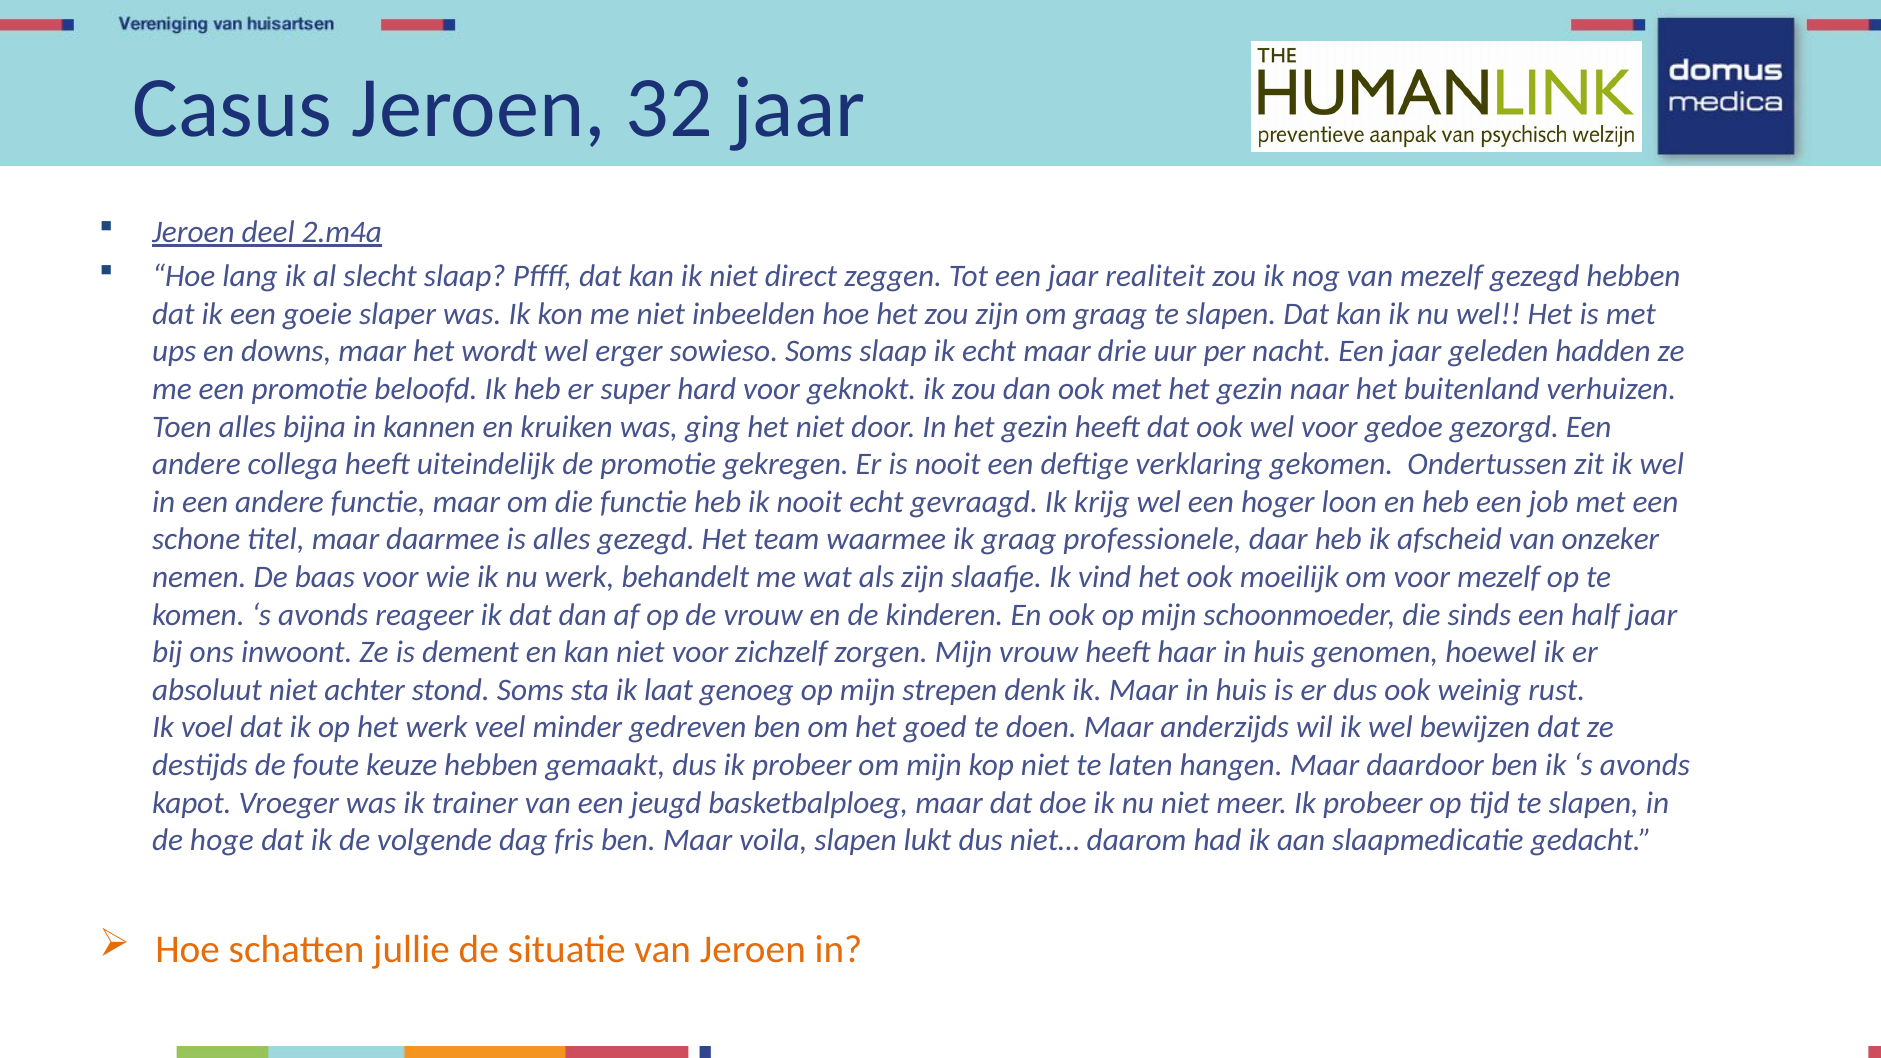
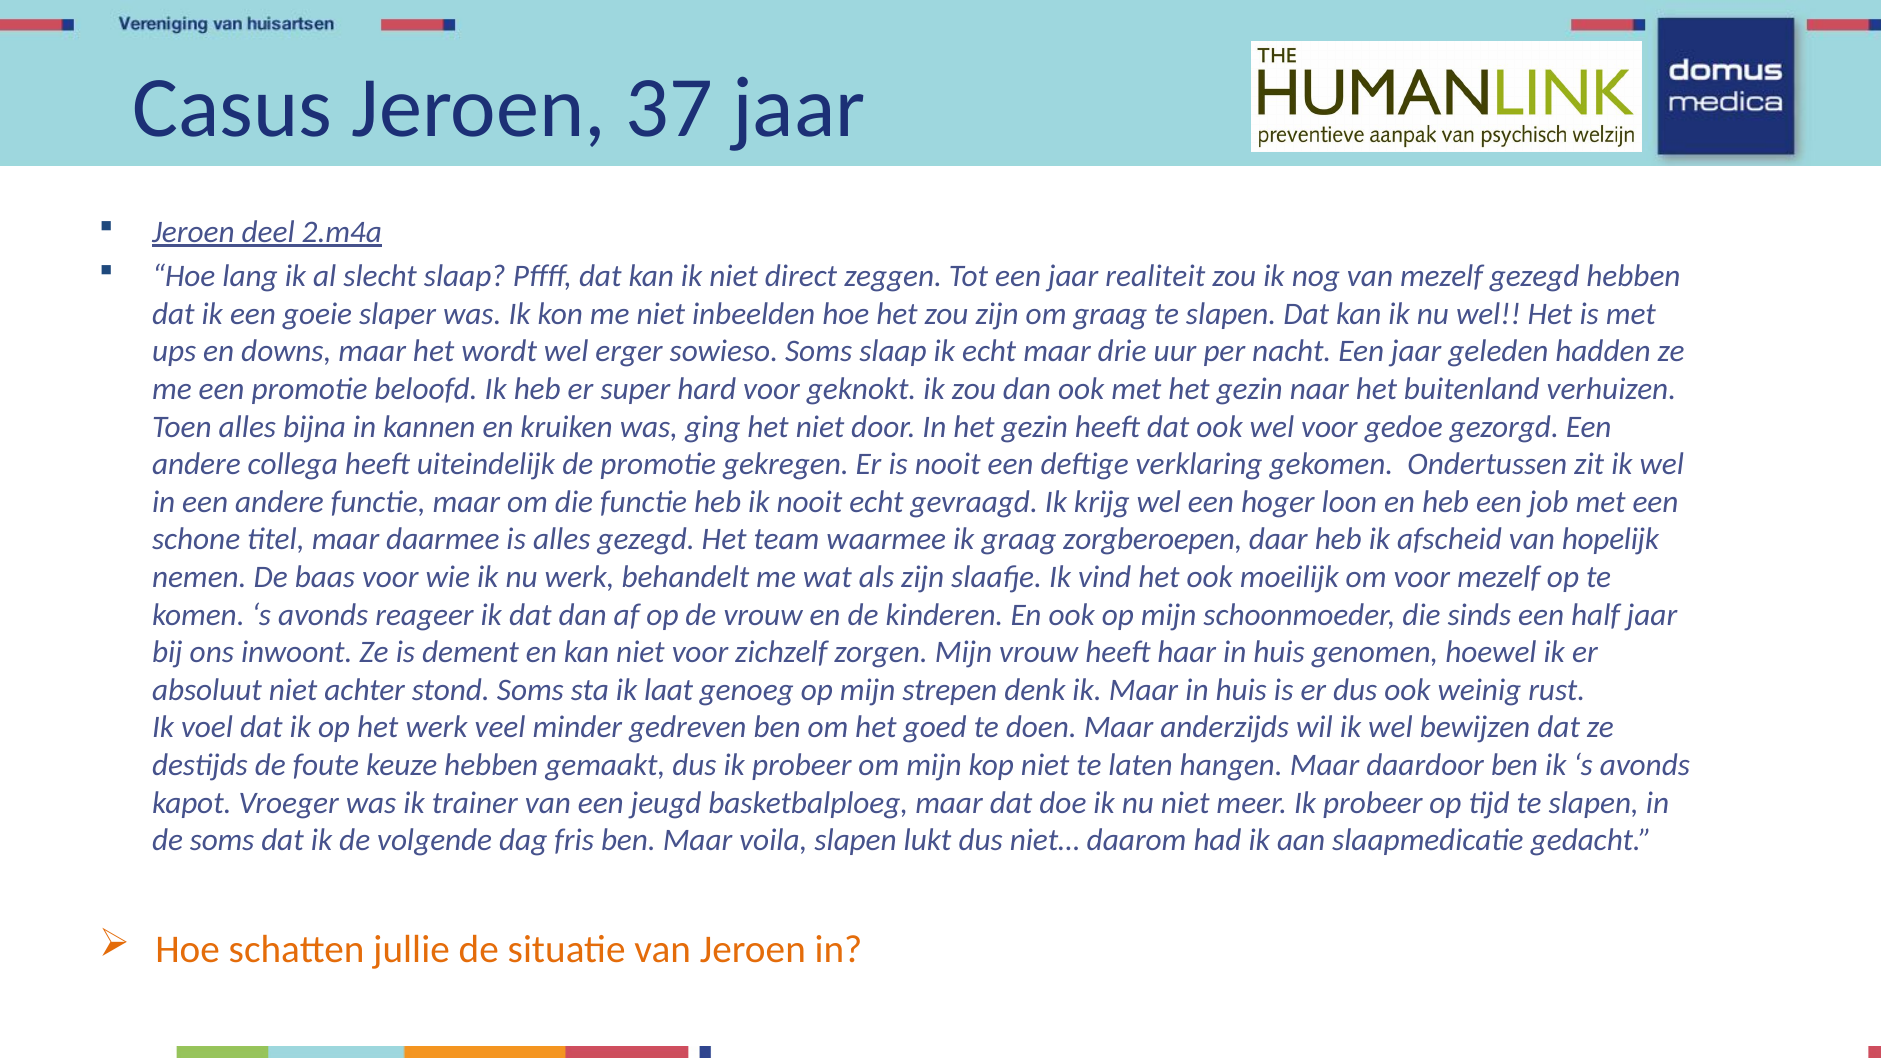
32: 32 -> 37
professionele: professionele -> zorgberoepen
onzeker: onzeker -> hopelijk
de hoge: hoge -> soms
